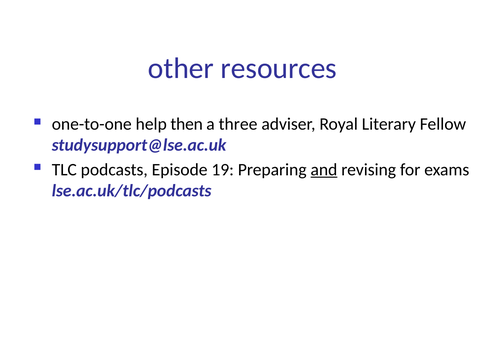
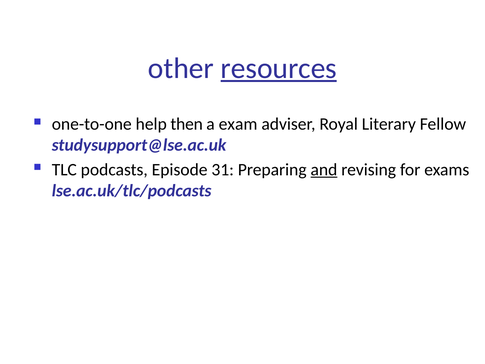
resources underline: none -> present
three: three -> exam
19: 19 -> 31
